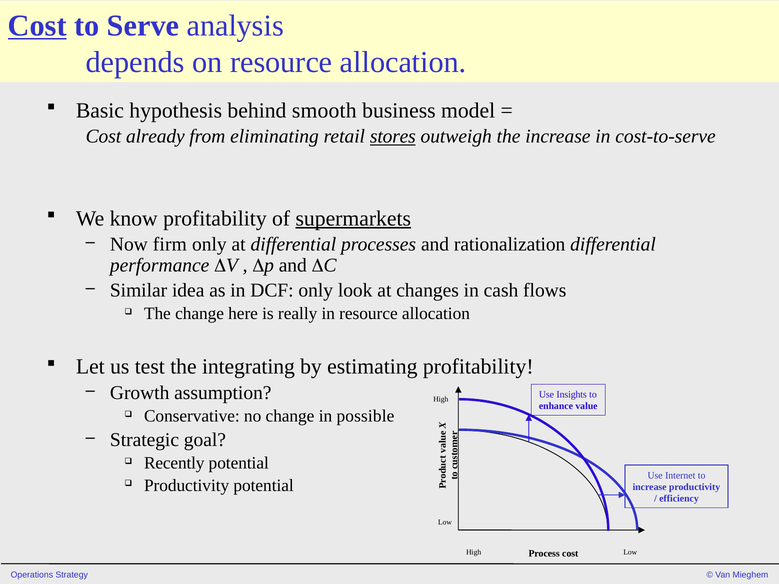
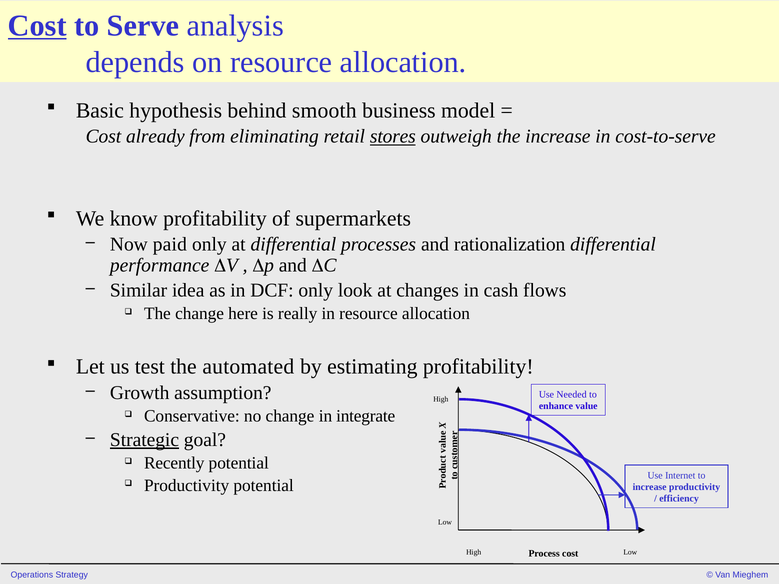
supermarkets underline: present -> none
firm: firm -> paid
integrating: integrating -> automated
Insights: Insights -> Needed
possible: possible -> integrate
Strategic underline: none -> present
